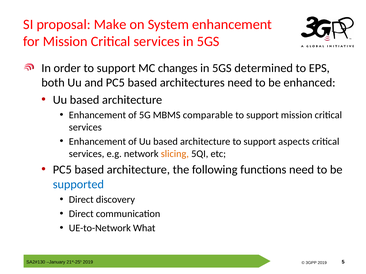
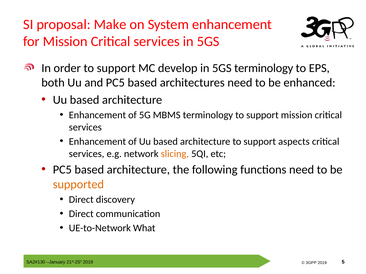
changes: changes -> develop
5GS determined: determined -> terminology
MBMS comparable: comparable -> terminology
supported colour: blue -> orange
